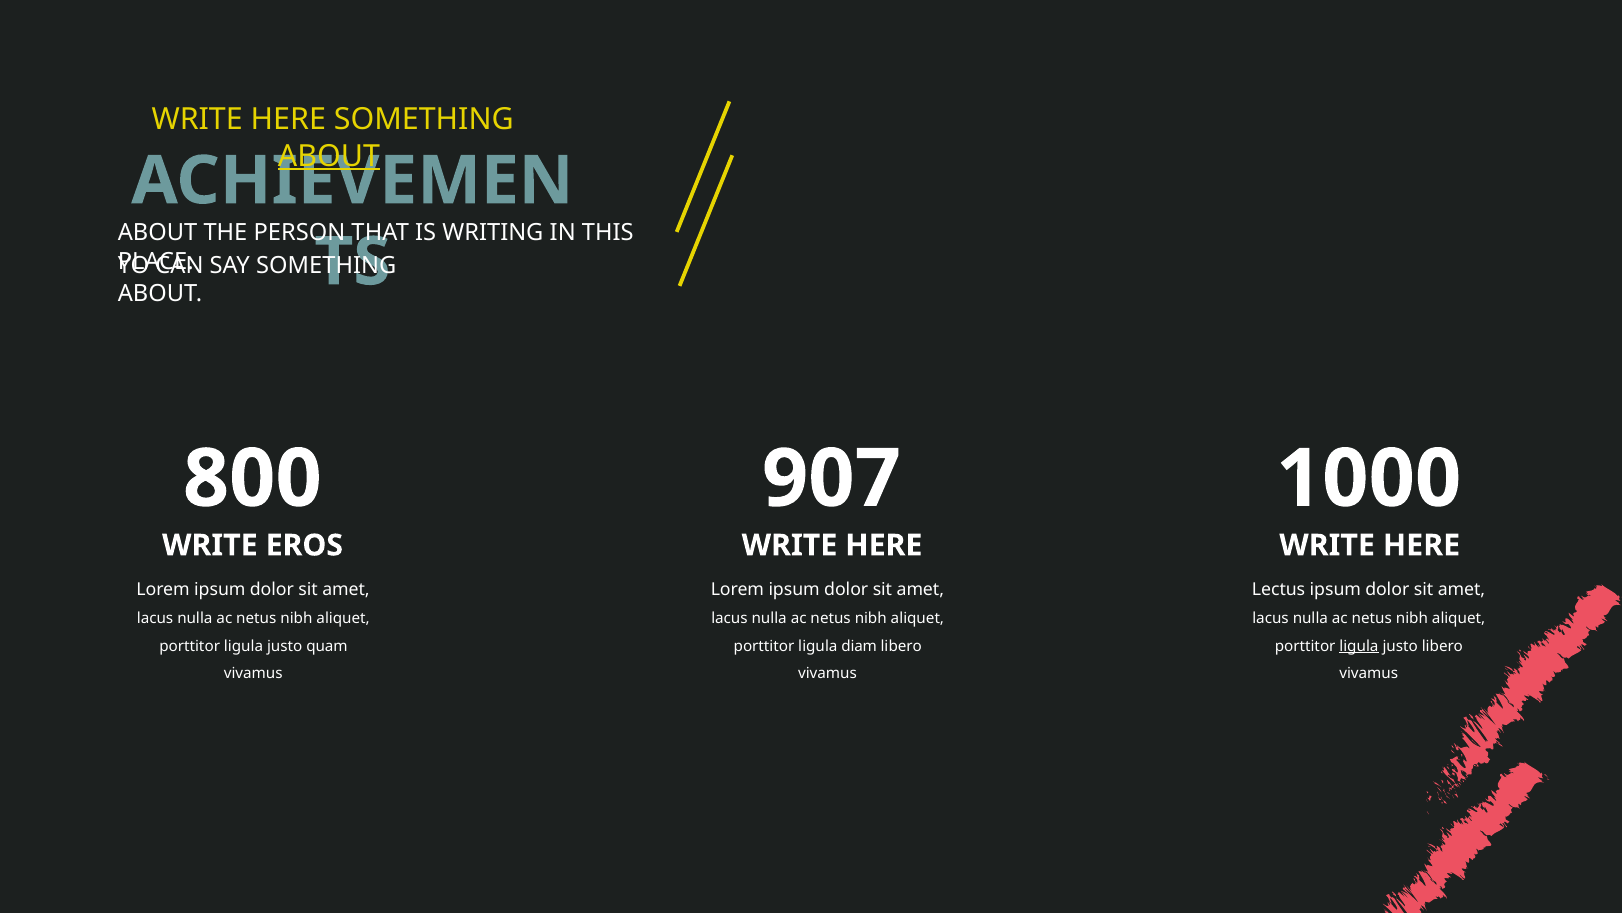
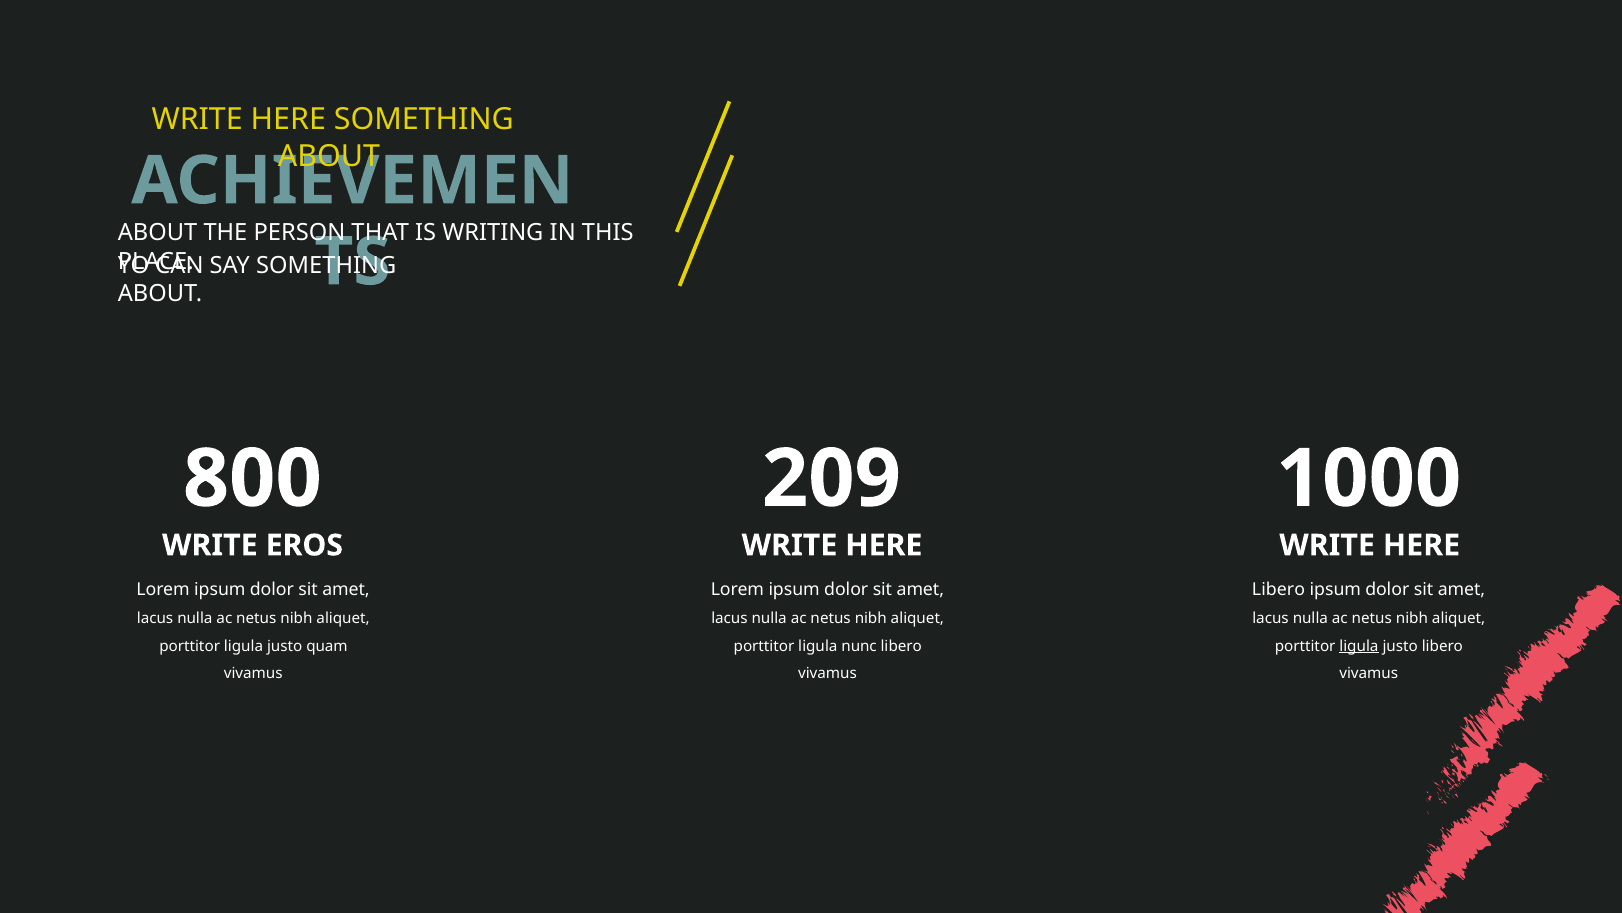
ABOUT at (329, 156) underline: present -> none
907: 907 -> 209
Lectus at (1279, 590): Lectus -> Libero
diam: diam -> nunc
